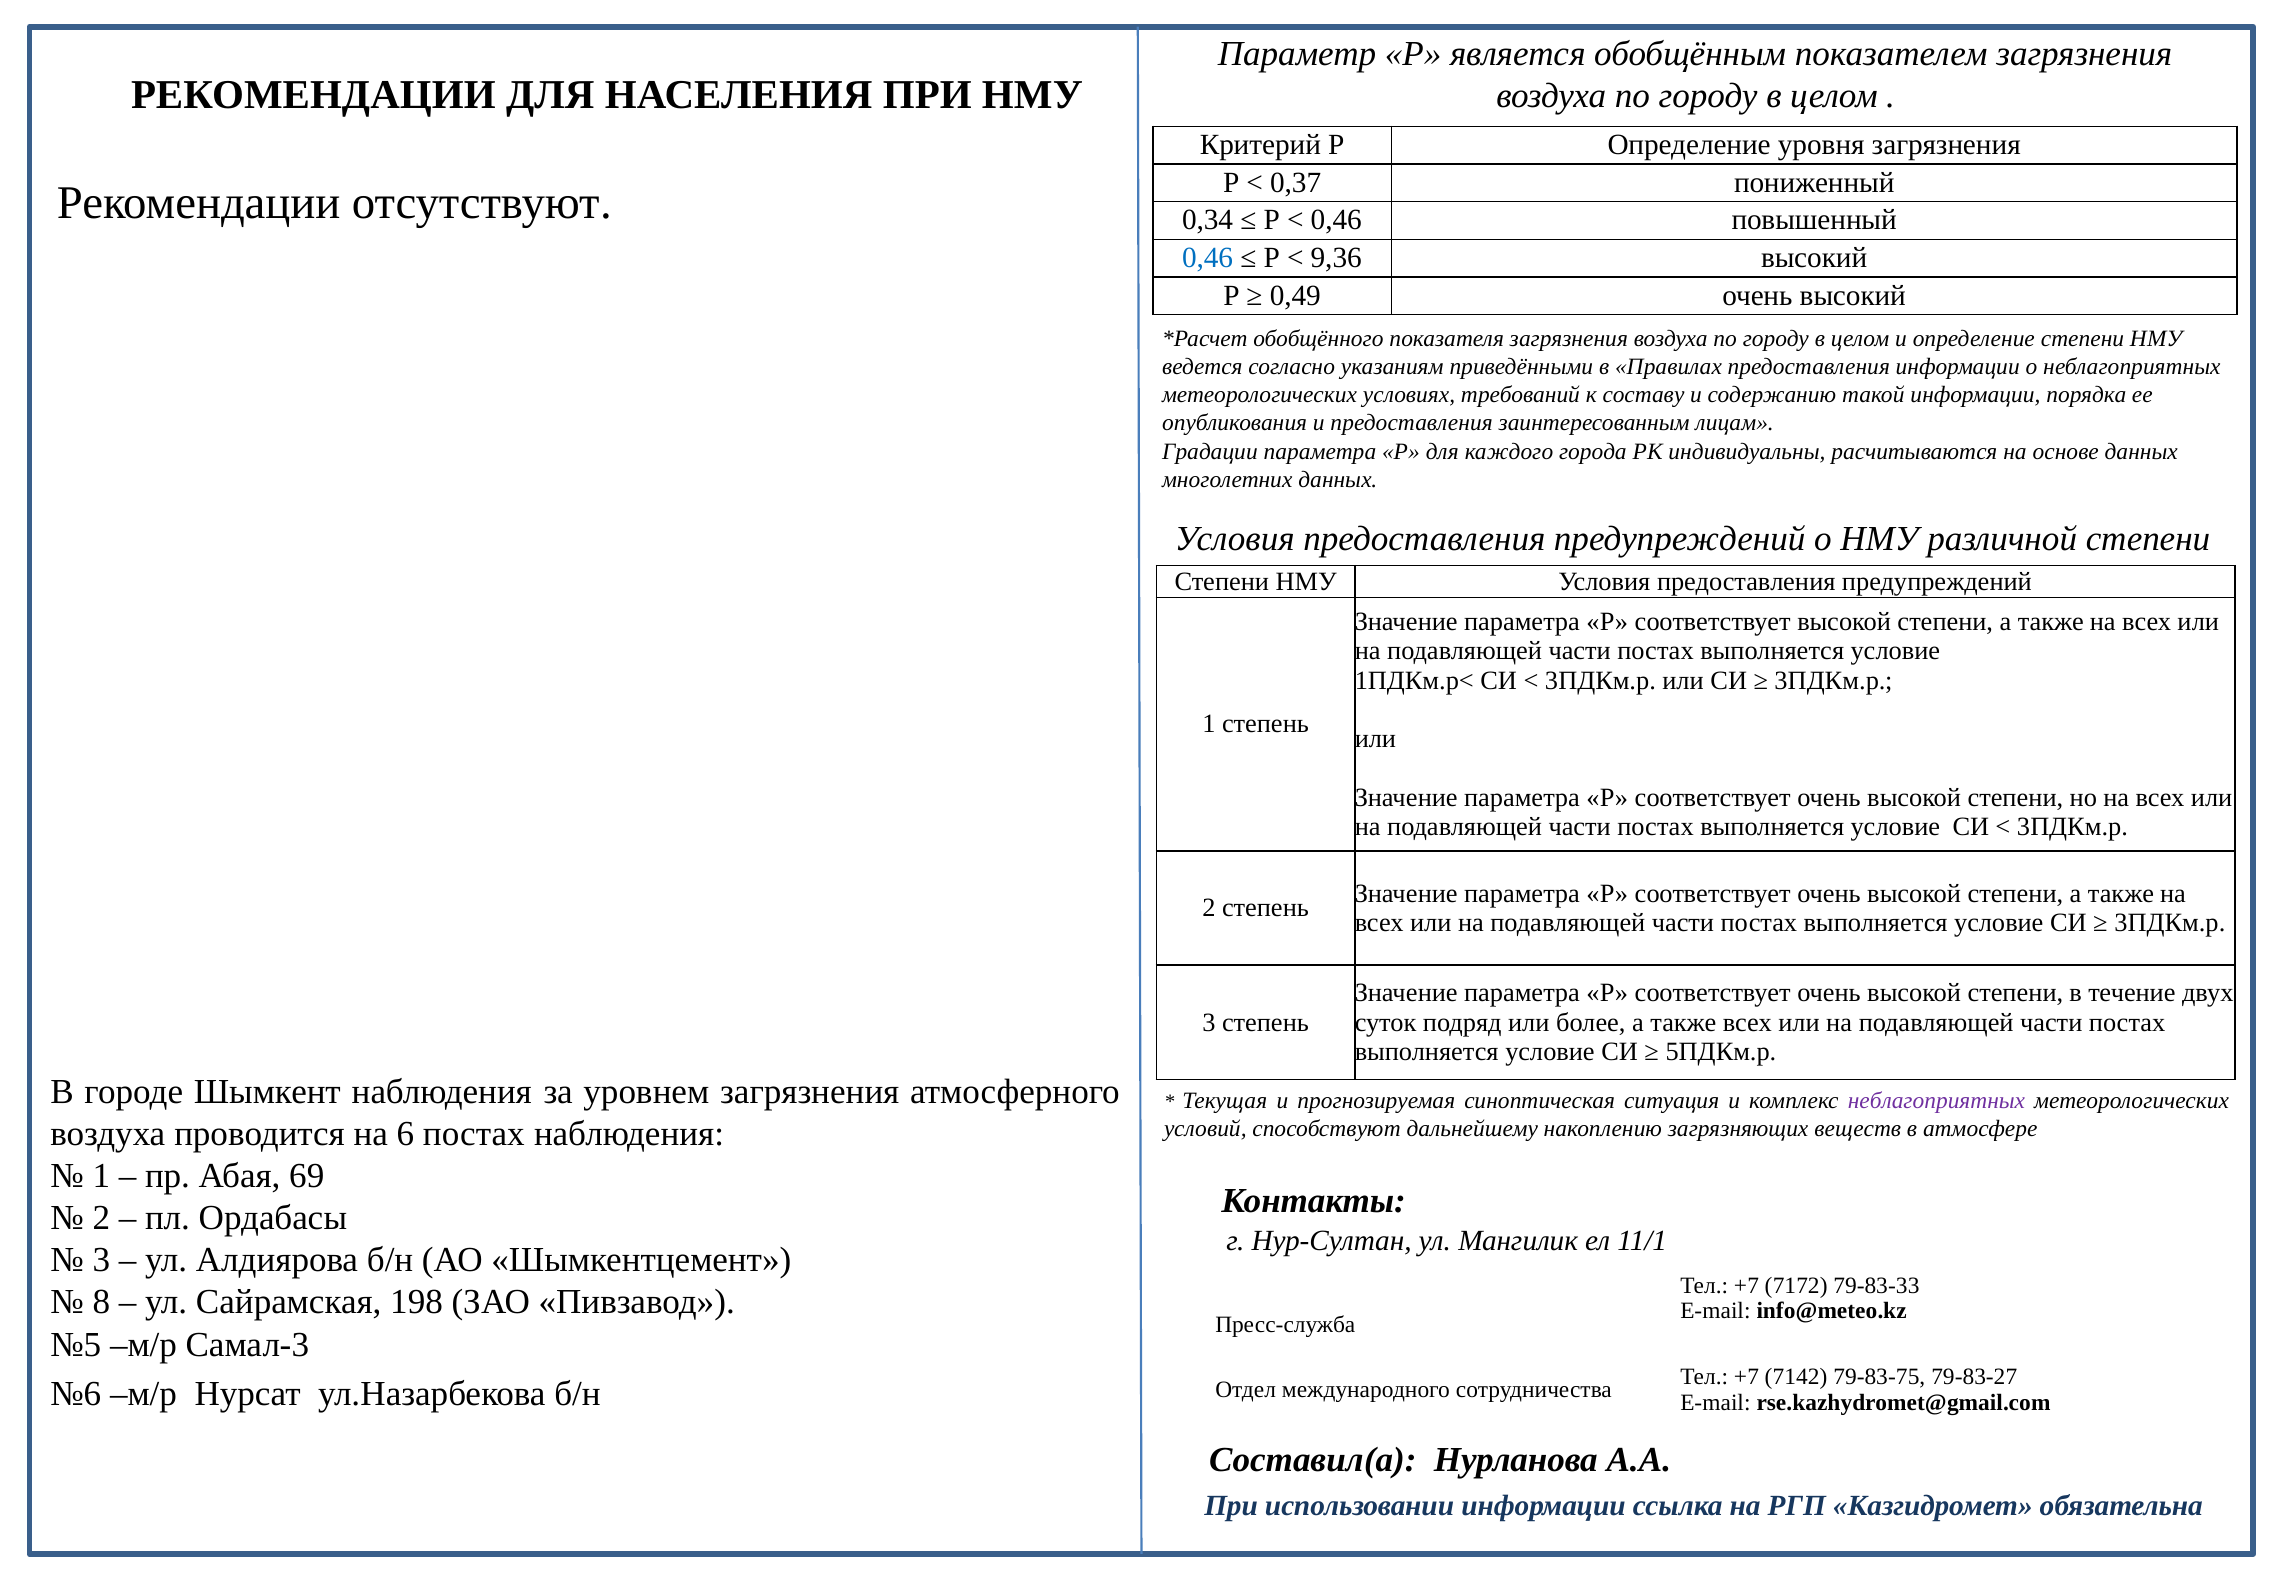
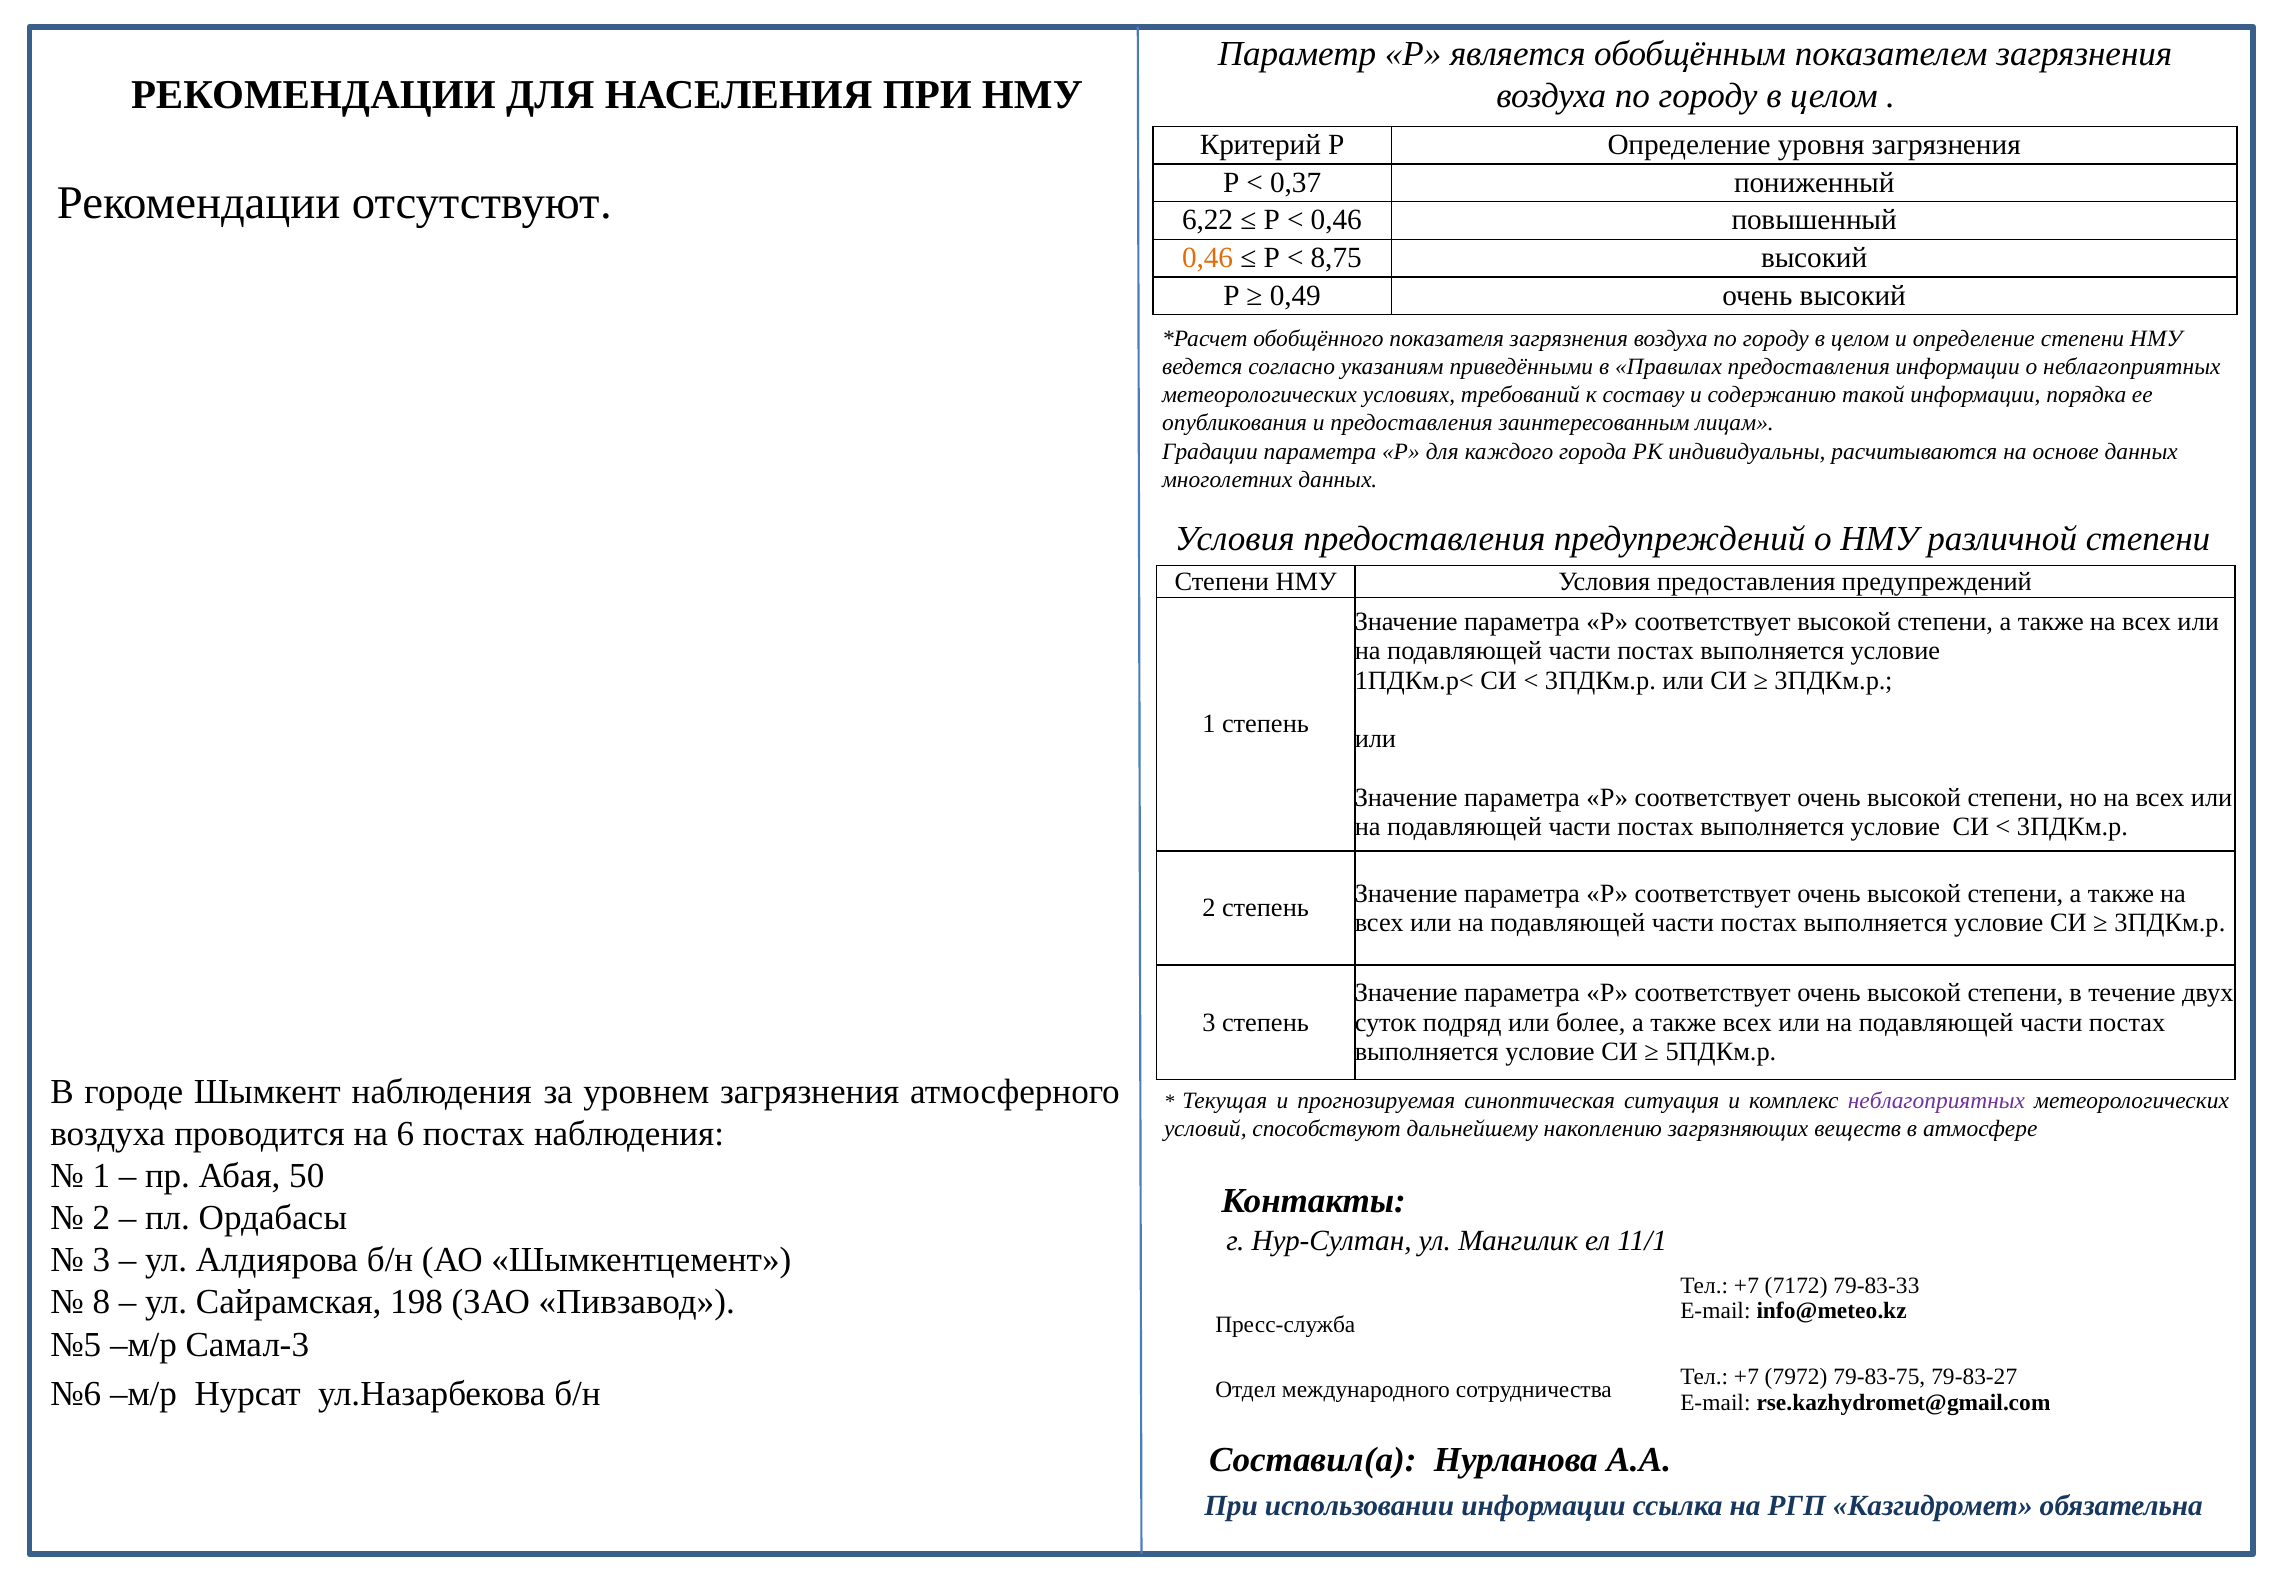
0,34: 0,34 -> 6,22
0,46 at (1208, 258) colour: blue -> orange
9,36: 9,36 -> 8,75
69: 69 -> 50
7142: 7142 -> 7972
